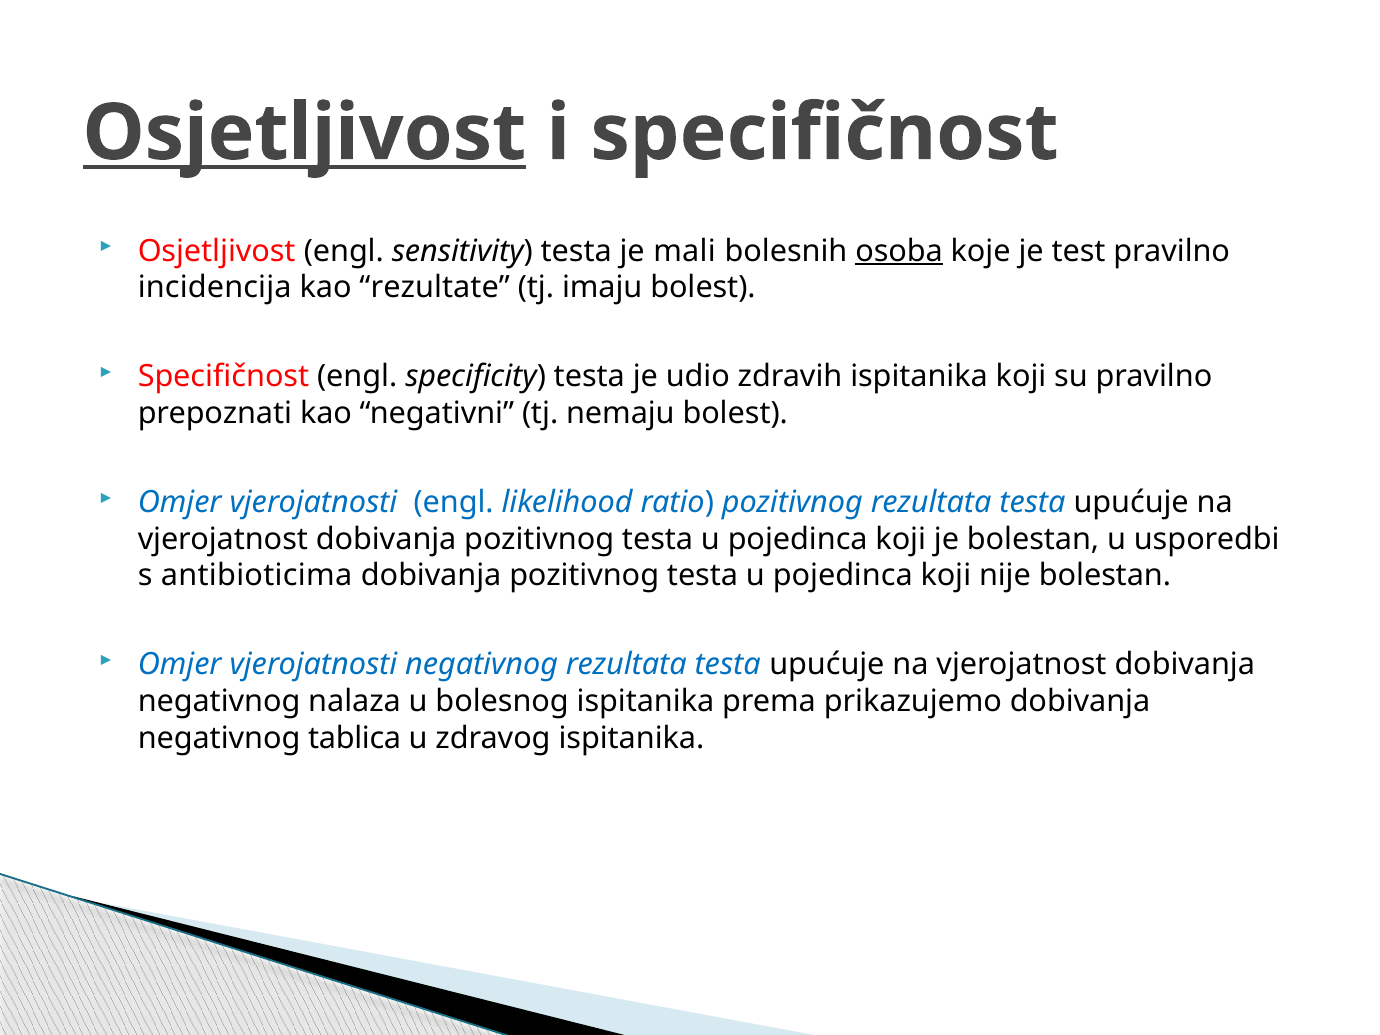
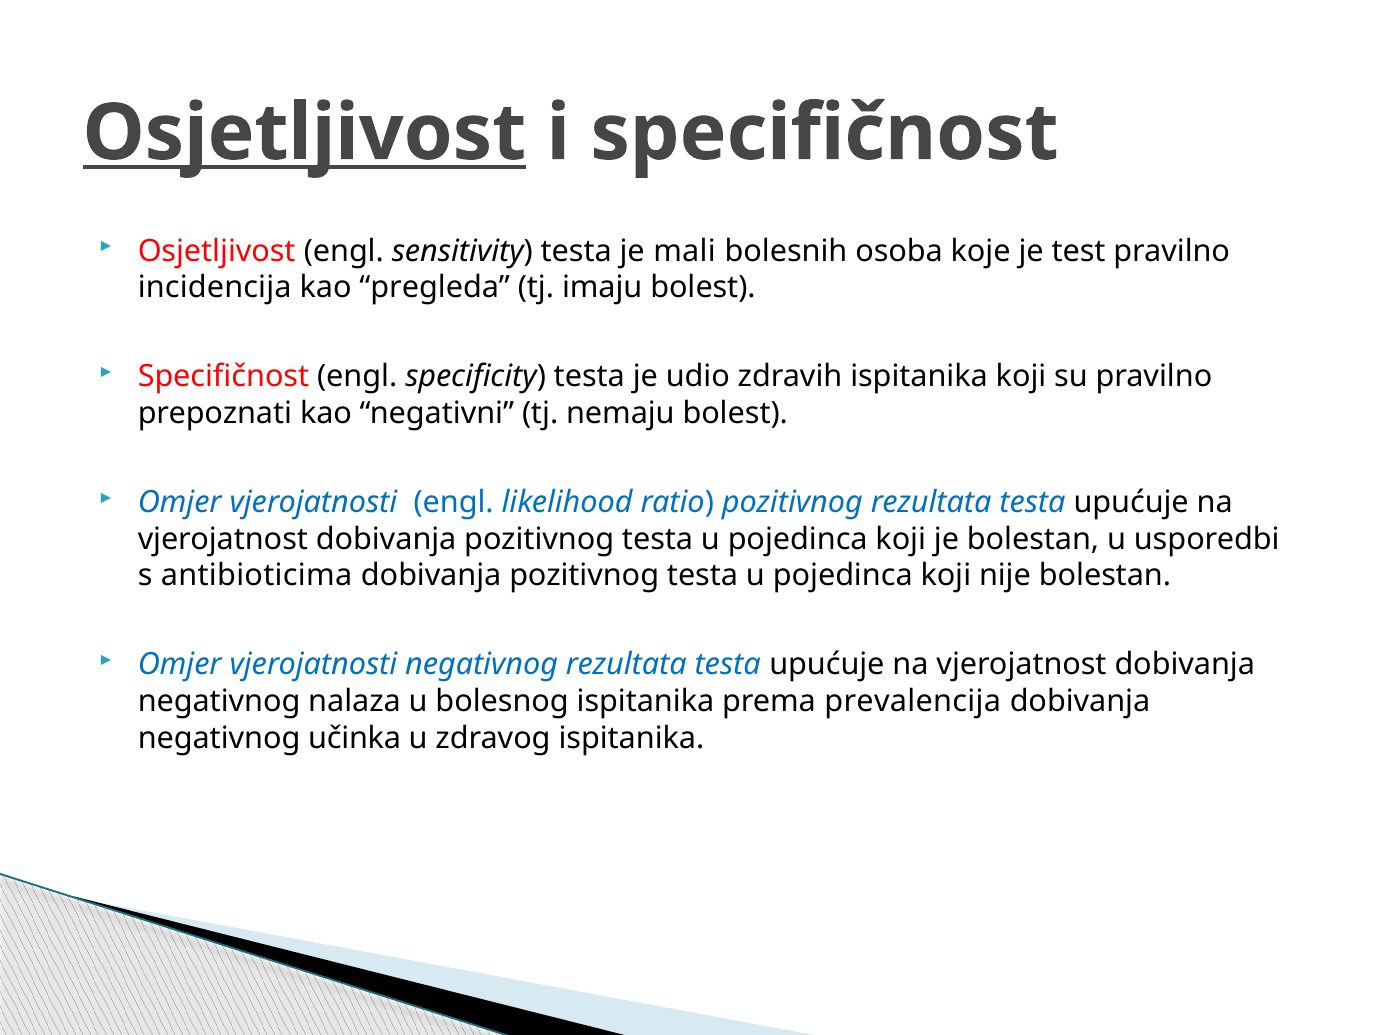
osoba underline: present -> none
rezultate: rezultate -> pregleda
prikazujemo: prikazujemo -> prevalencija
tablica: tablica -> učinka
